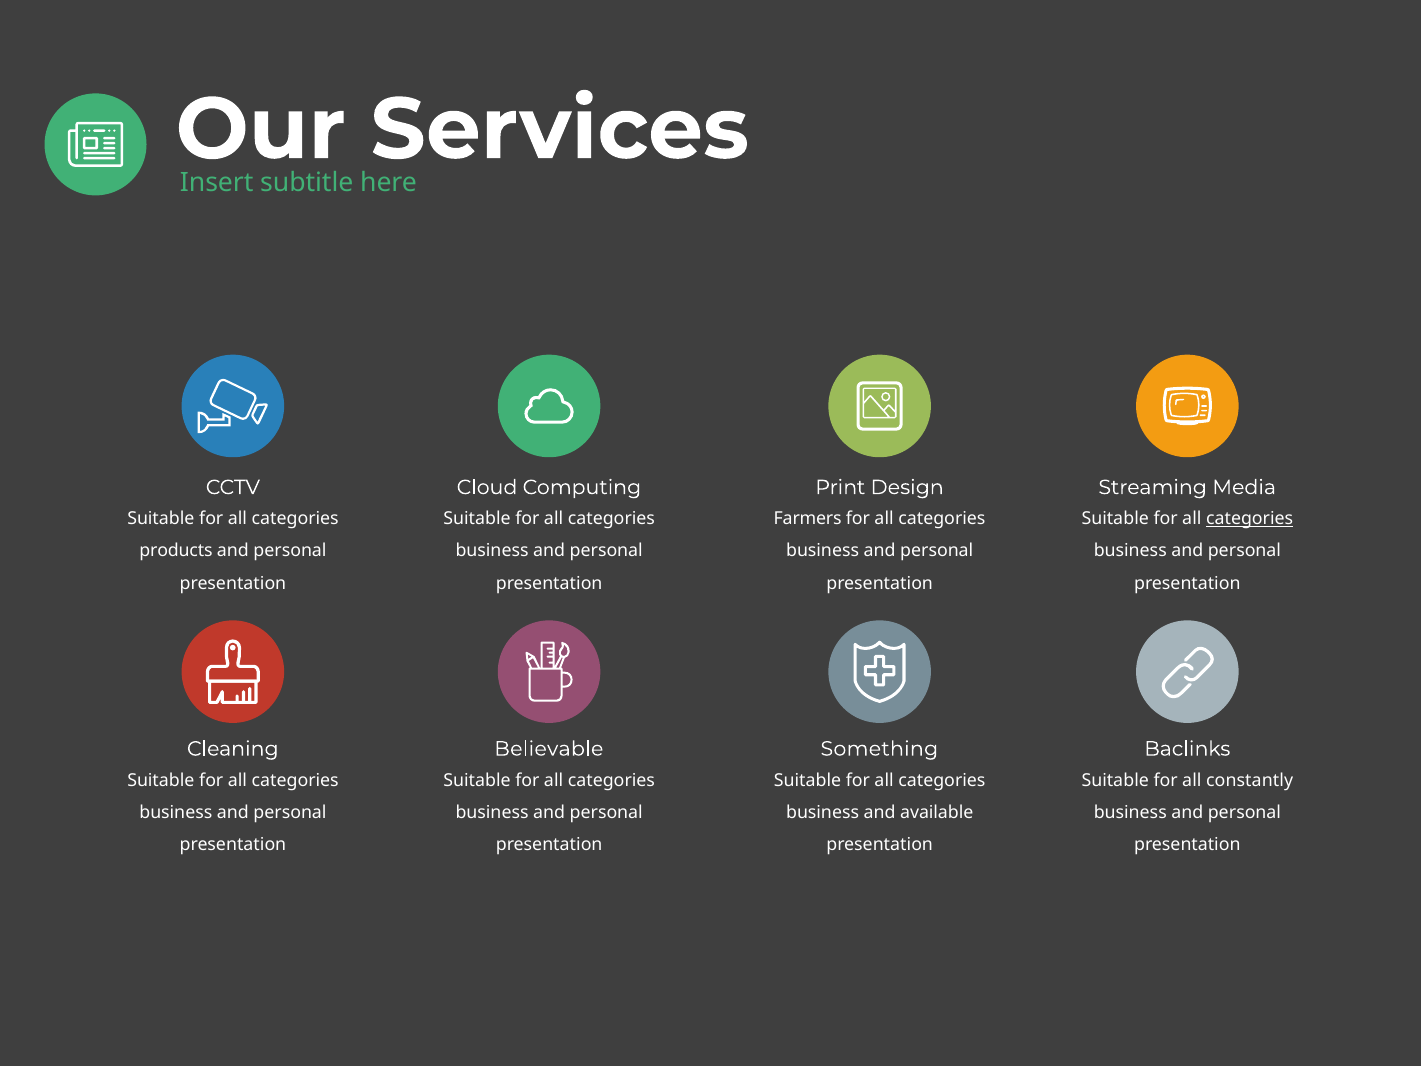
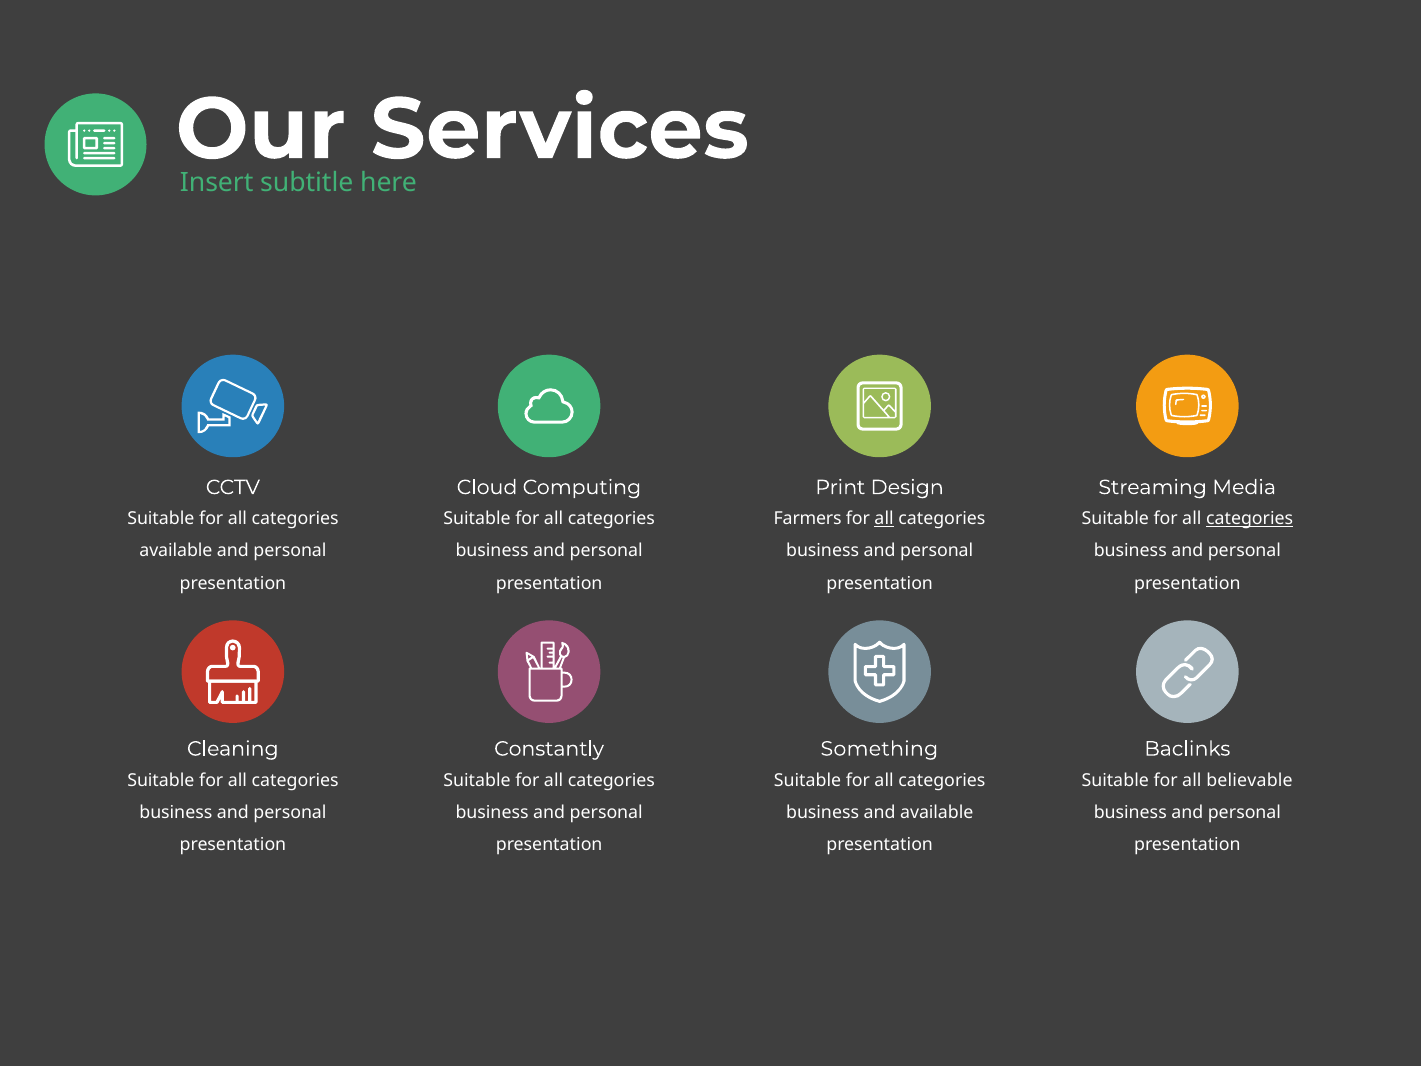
all at (884, 519) underline: none -> present
products at (176, 551): products -> available
Believable: Believable -> Constantly
constantly: constantly -> believable
